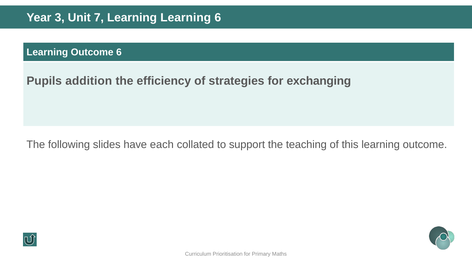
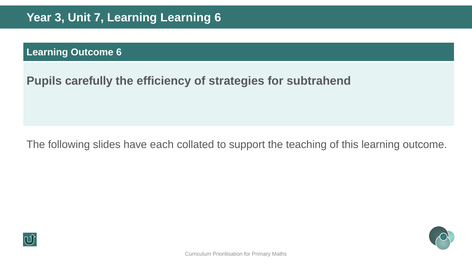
addition: addition -> carefully
exchanging: exchanging -> subtrahend
